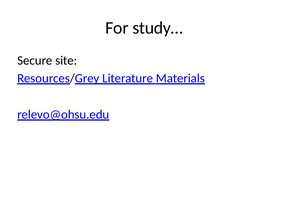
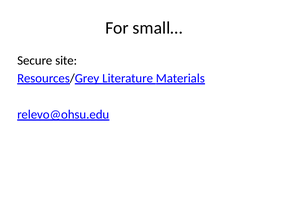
study…: study… -> small…
